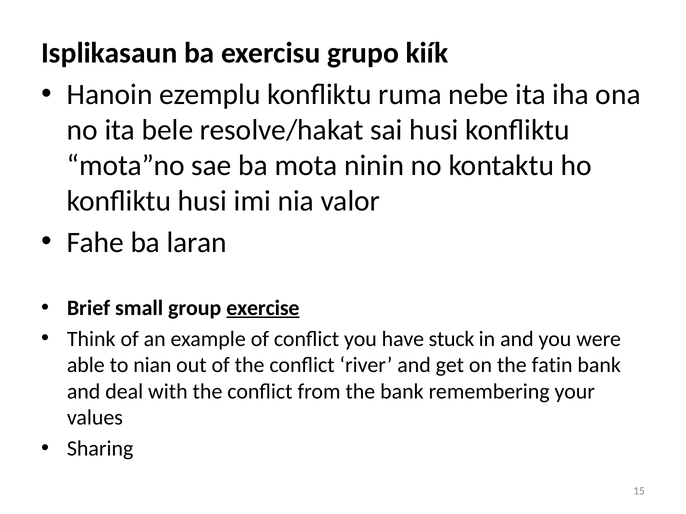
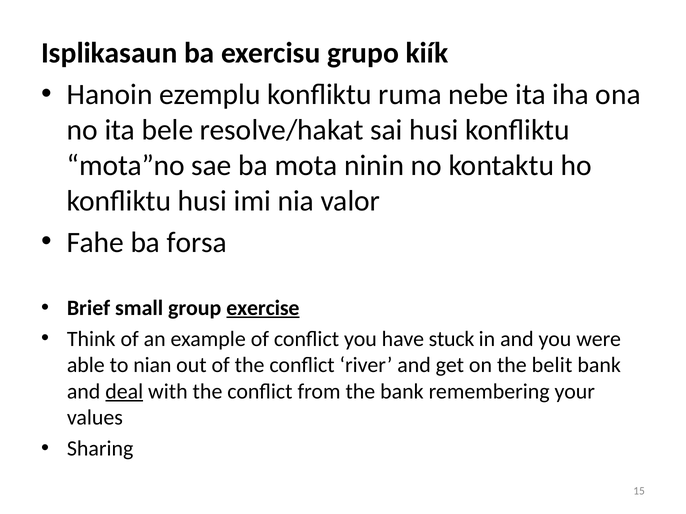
laran: laran -> forsa
fatin: fatin -> belit
deal underline: none -> present
